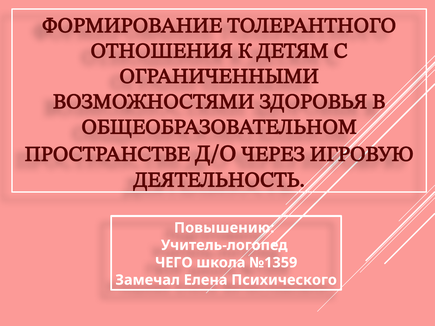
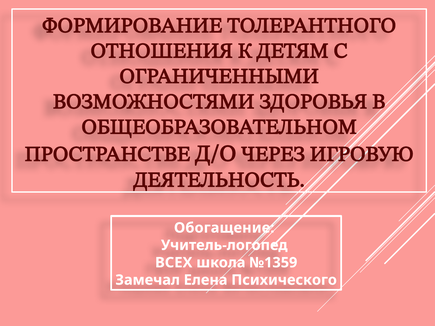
Повышению: Повышению -> Обогащение
ЧЕГО: ЧЕГО -> ВСЕХ
